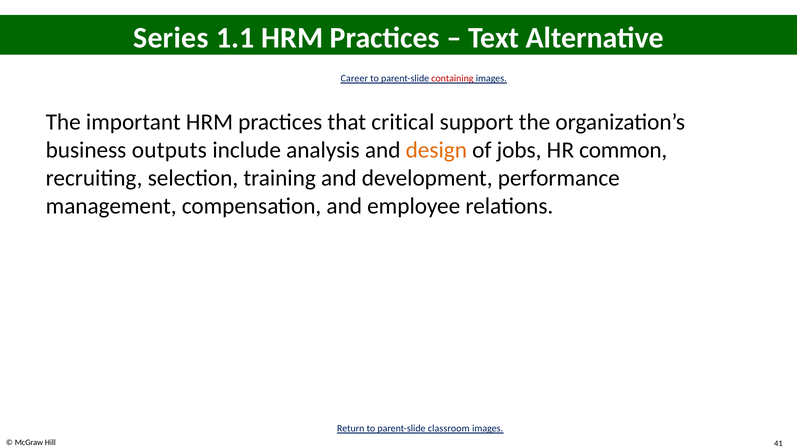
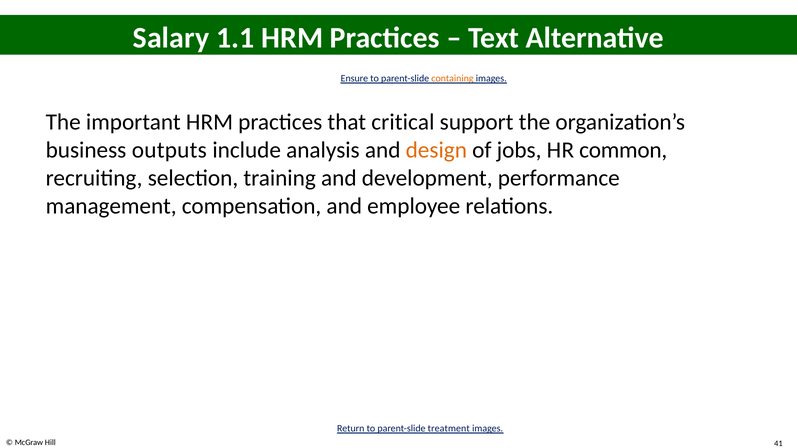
Series: Series -> Salary
Career: Career -> Ensure
containing colour: red -> orange
classroom: classroom -> treatment
